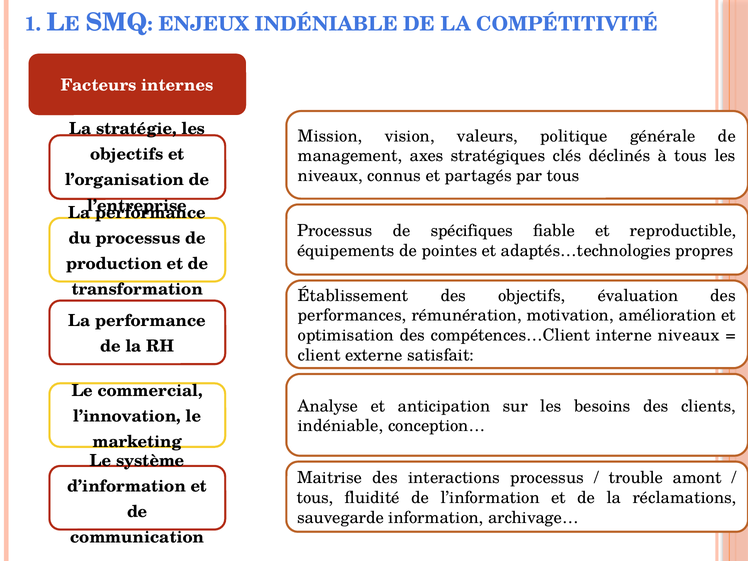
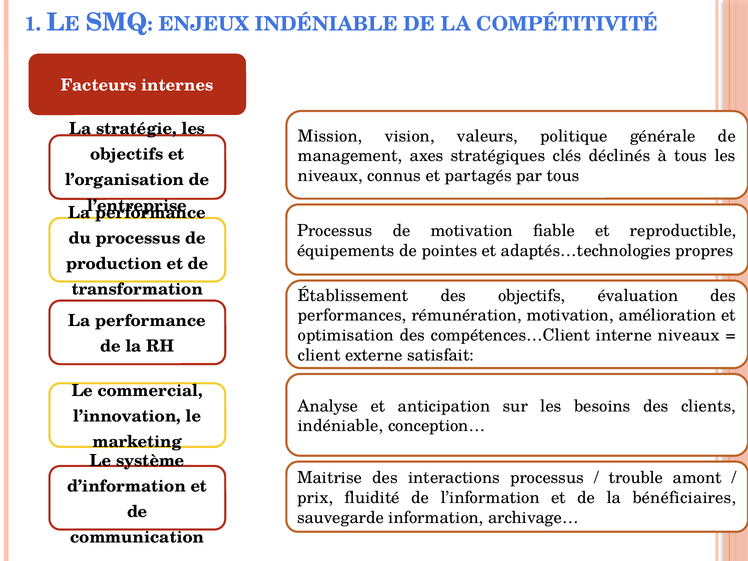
de spécifiques: spécifiques -> motivation
tous at (315, 498): tous -> prix
réclamations: réclamations -> bénéficiaires
